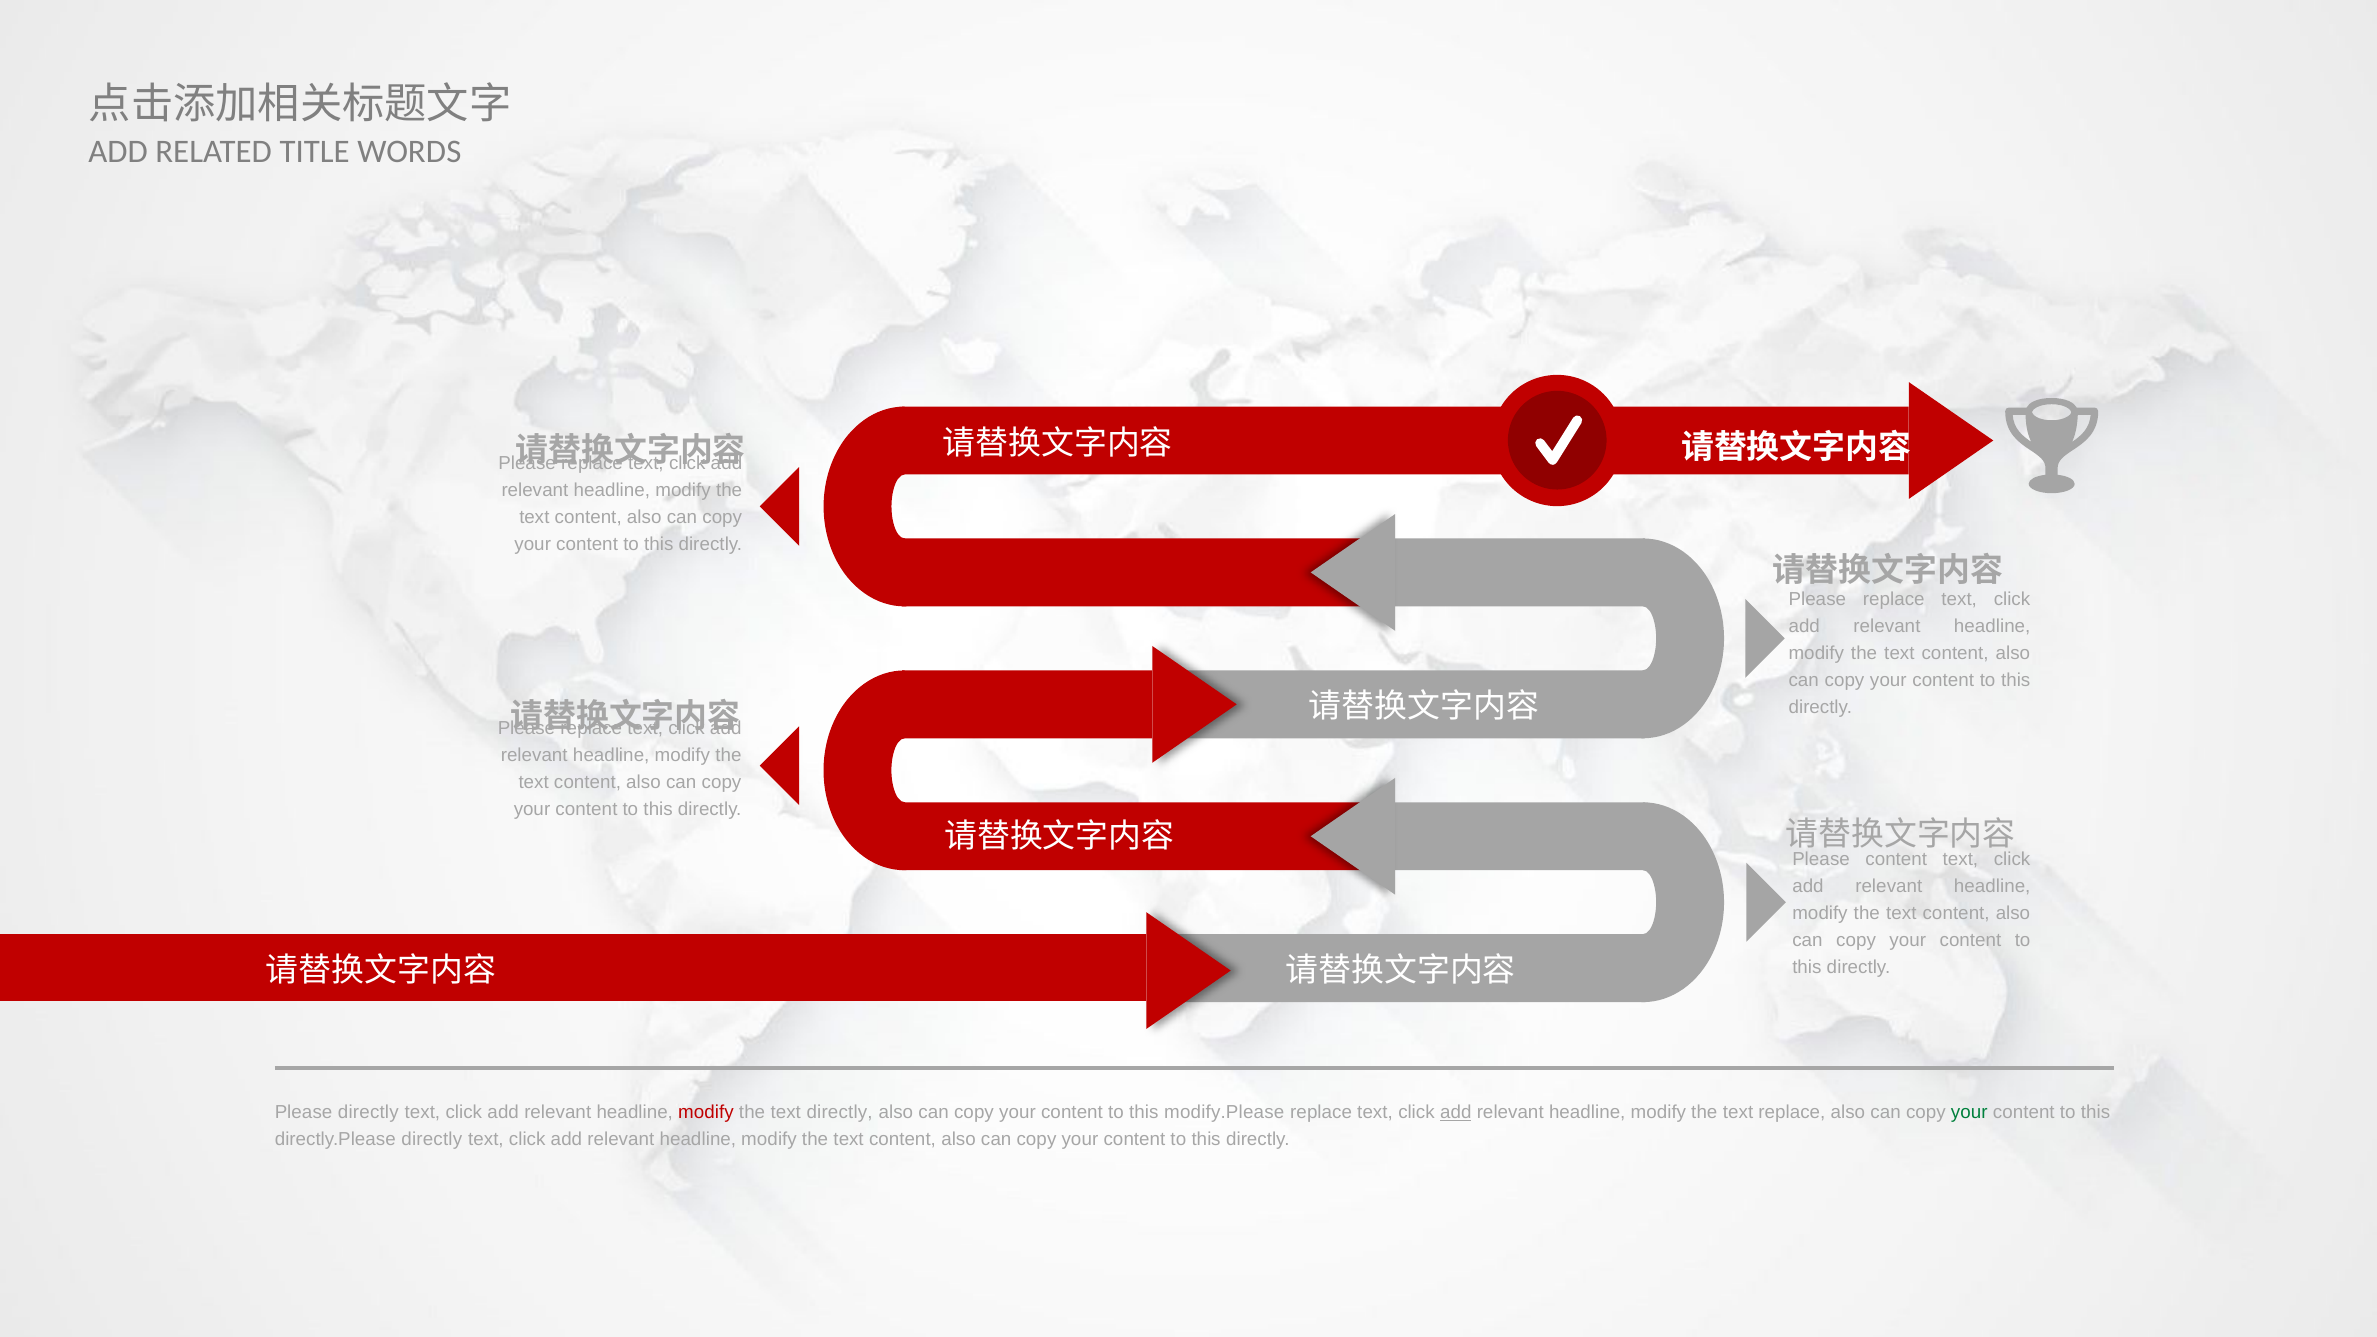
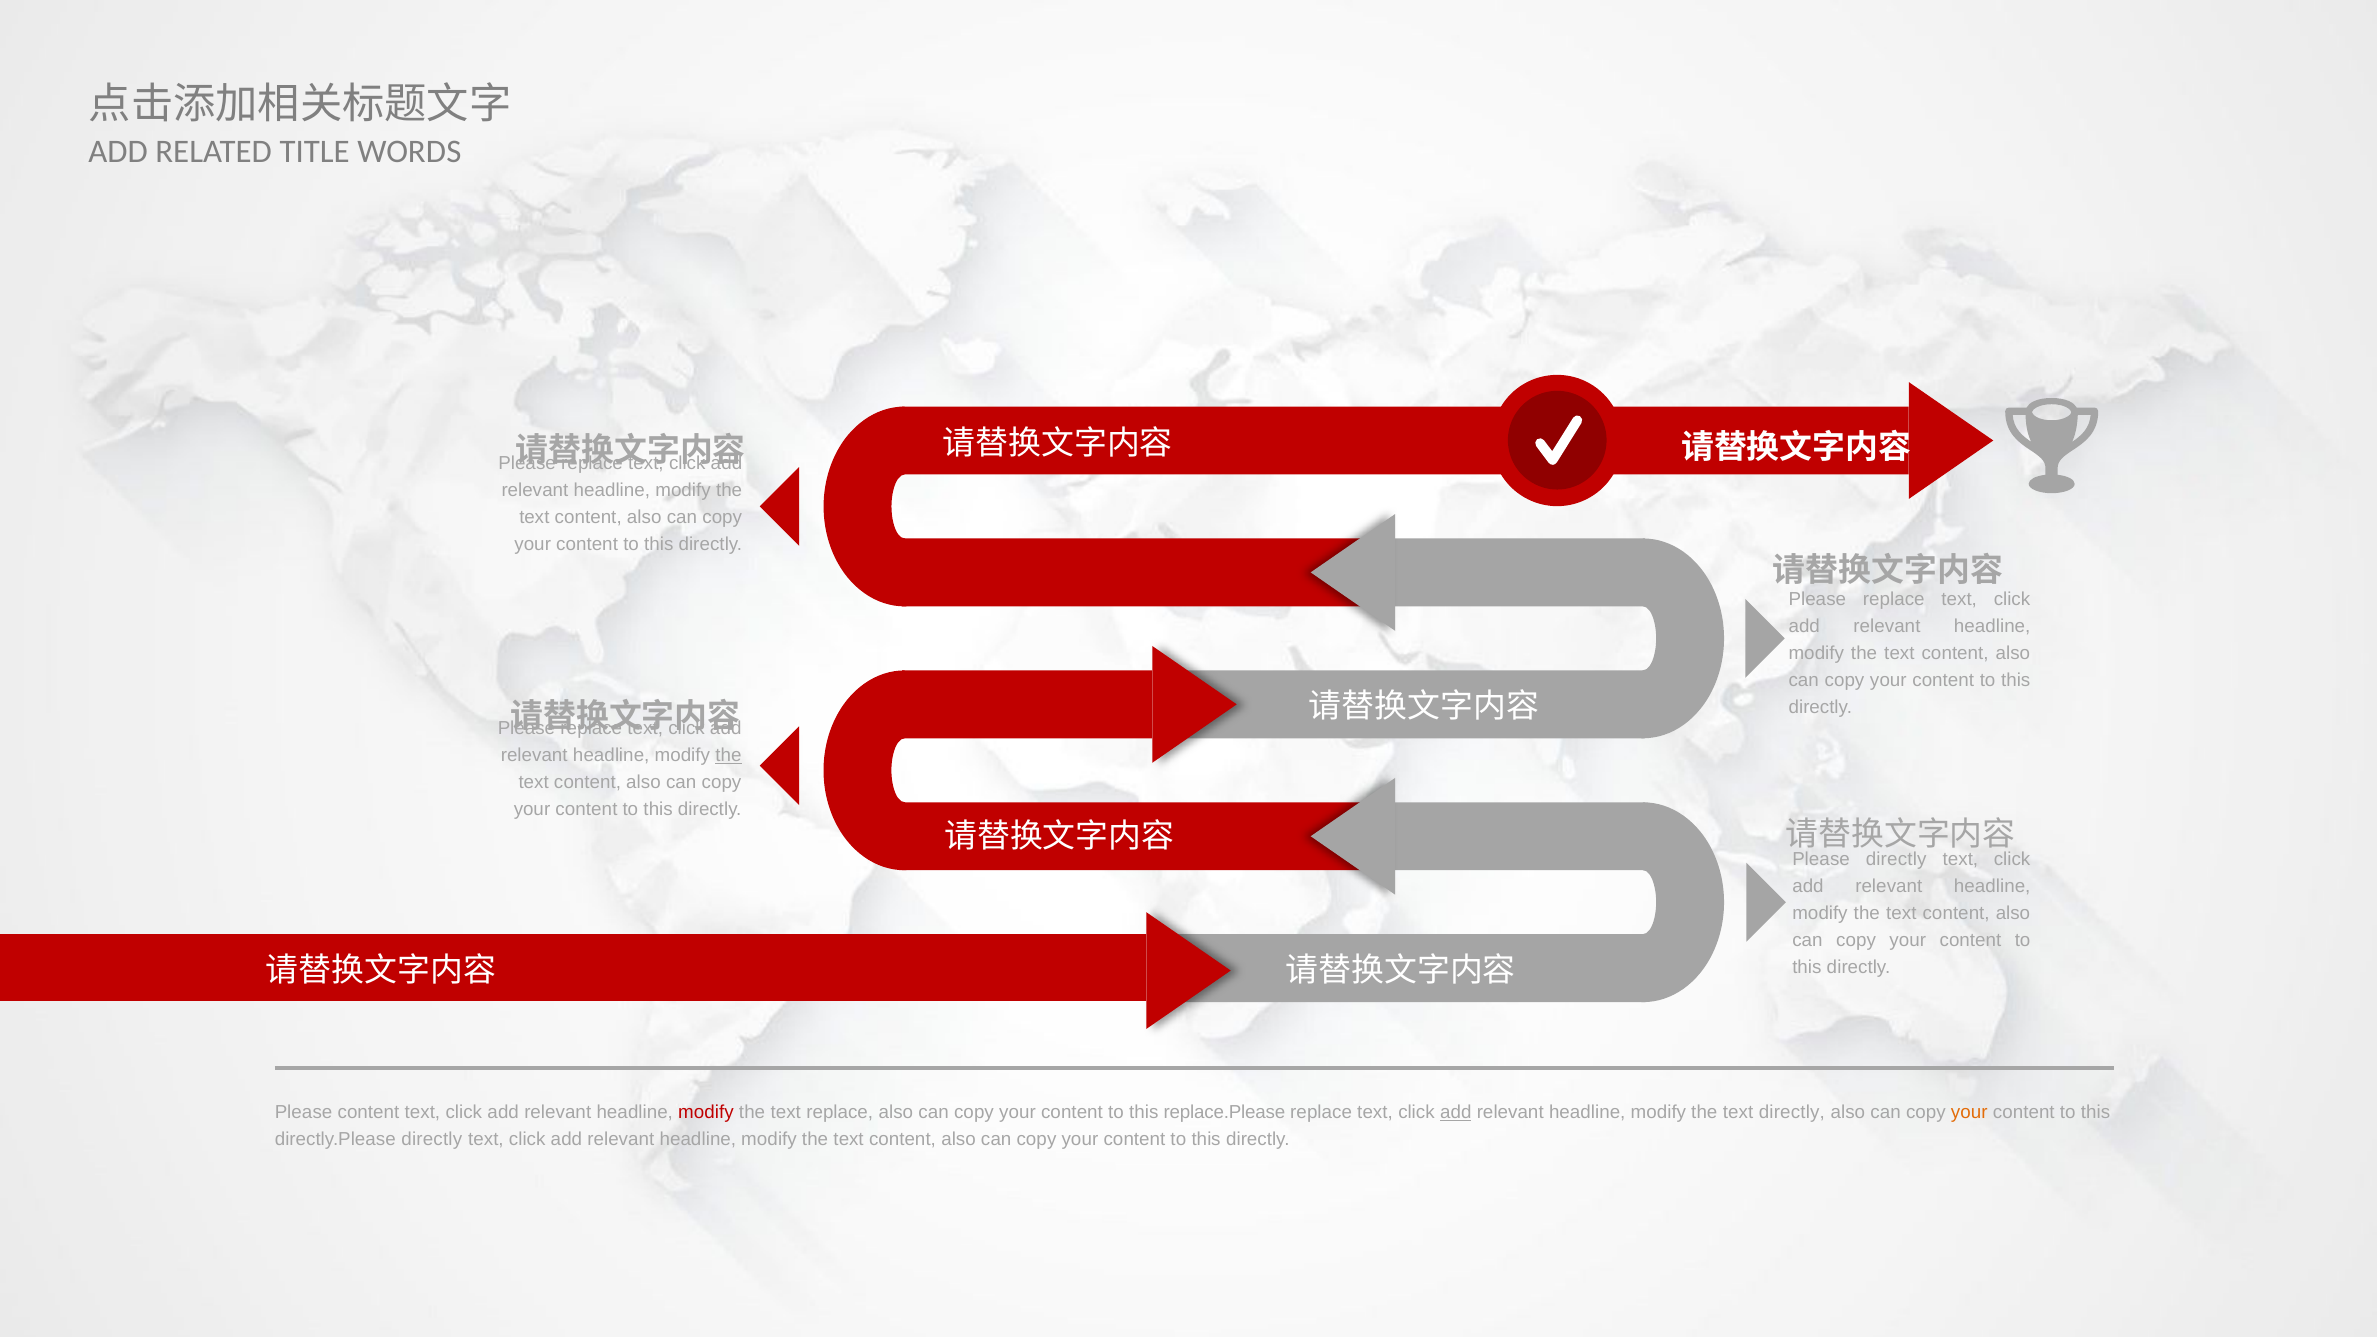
the at (728, 756) underline: none -> present
Please content: content -> directly
Please directly: directly -> content
text directly: directly -> replace
modify.Please: modify.Please -> replace.Please
text replace: replace -> directly
your at (1969, 1113) colour: green -> orange
